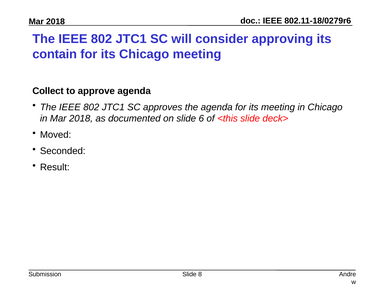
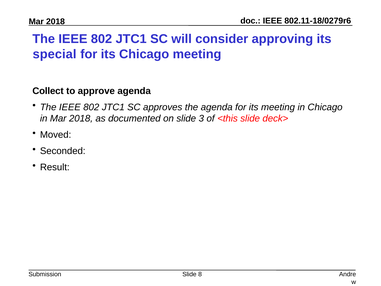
contain: contain -> special
6: 6 -> 3
